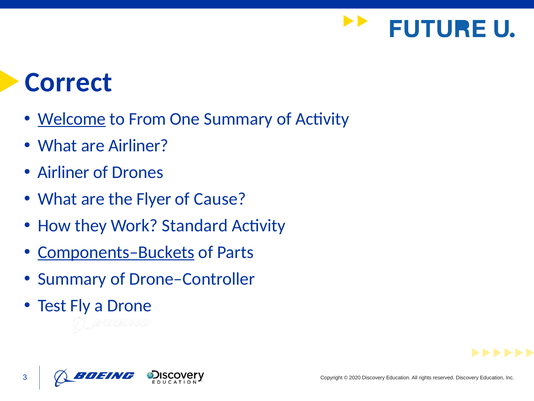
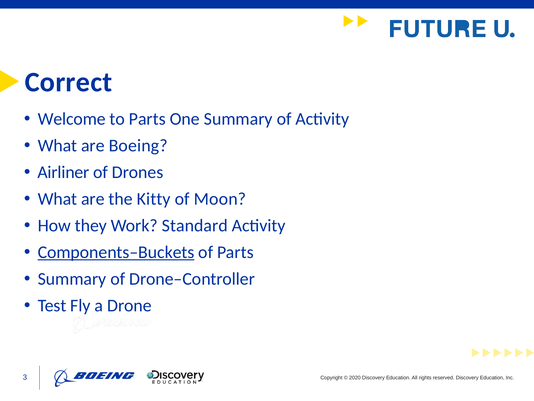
Welcome underline: present -> none
to From: From -> Parts
are Airliner: Airliner -> Boeing
Flyer: Flyer -> Kitty
Cause: Cause -> Moon
